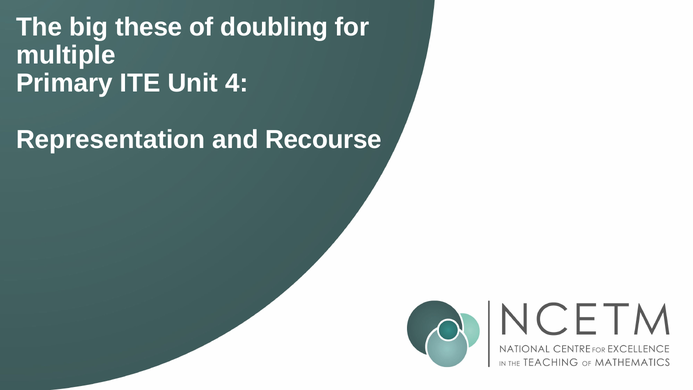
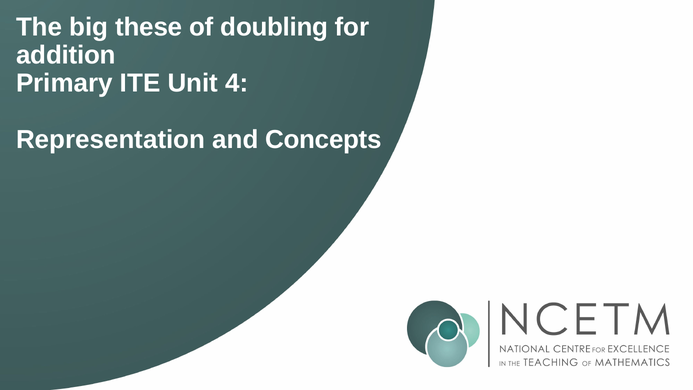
multiple: multiple -> addition
Recourse: Recourse -> Concepts
